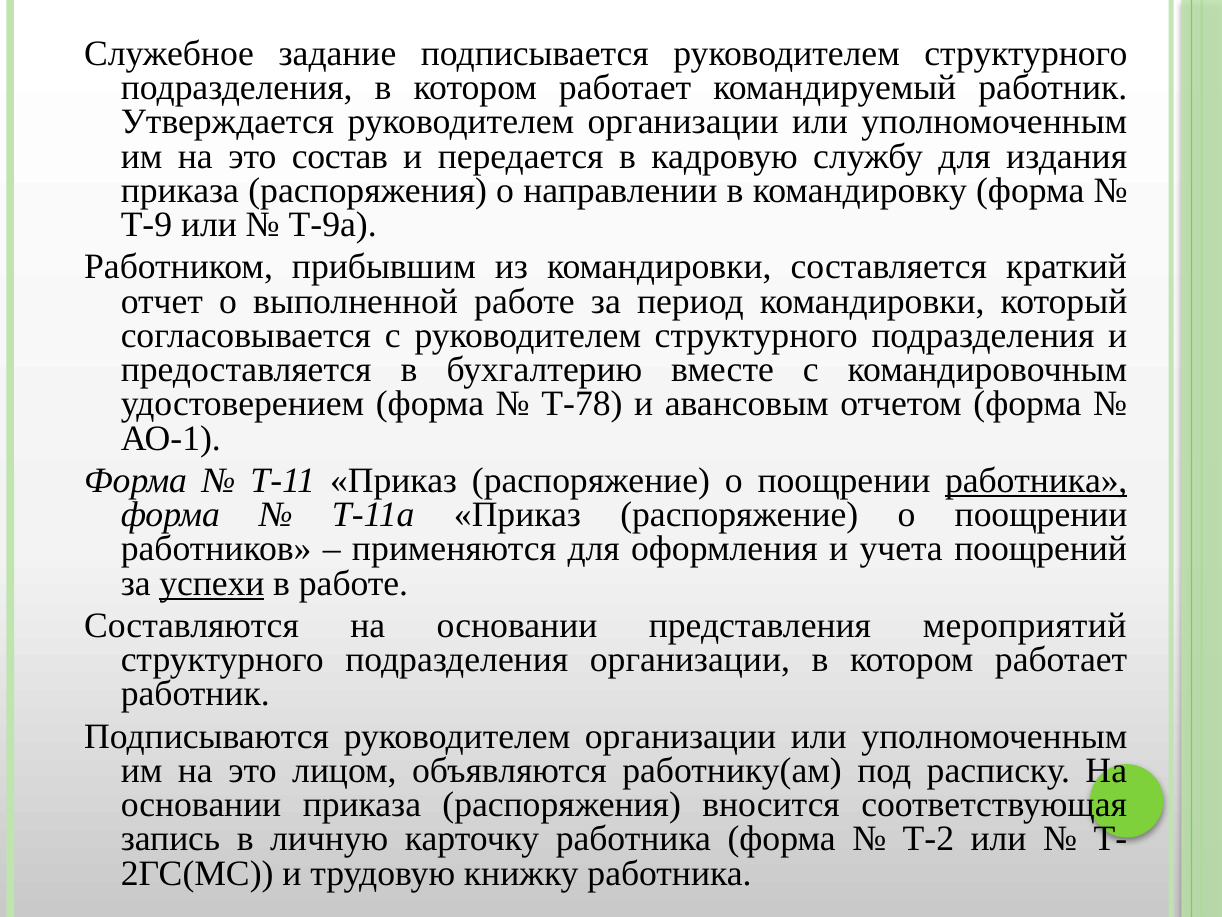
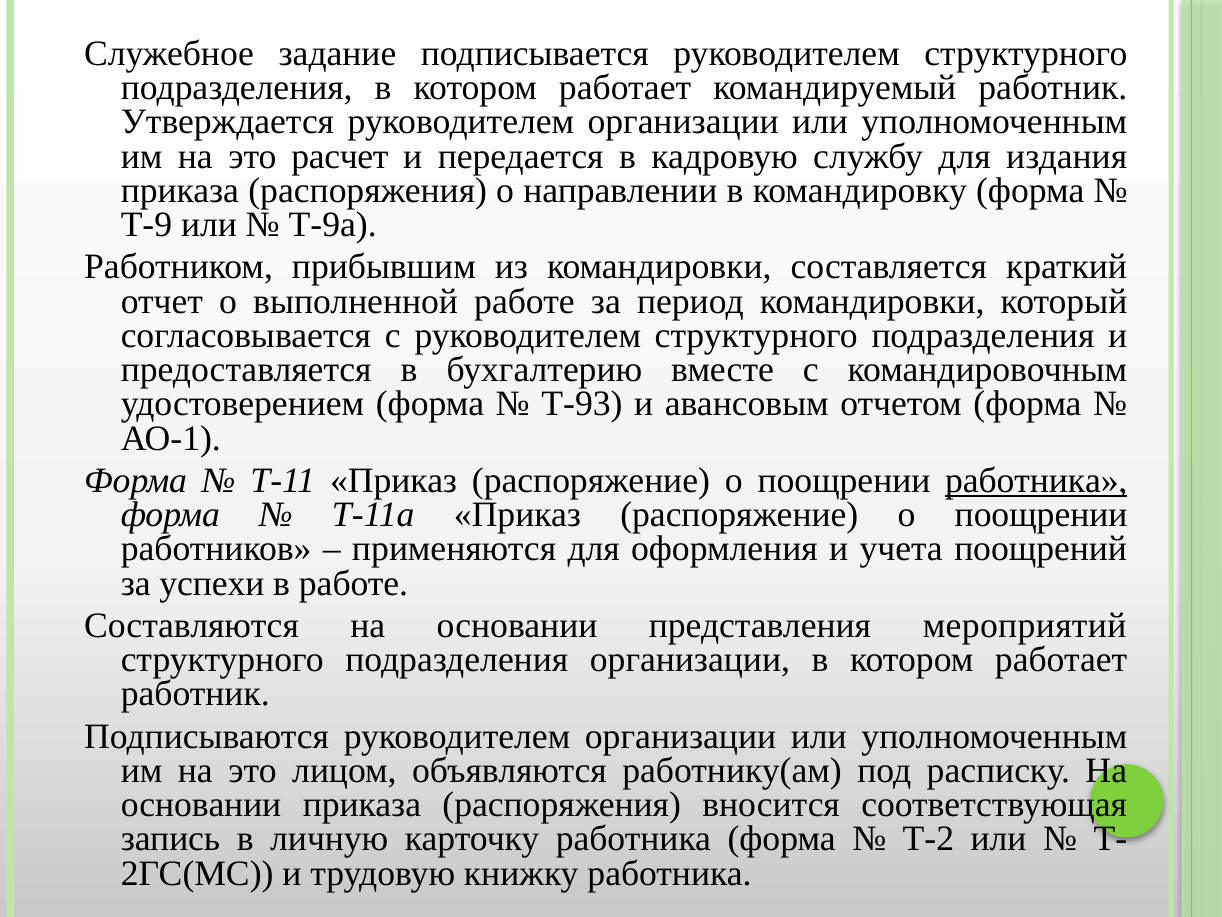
состав: состав -> расчет
Т-78: Т-78 -> Т-93
успехи underline: present -> none
